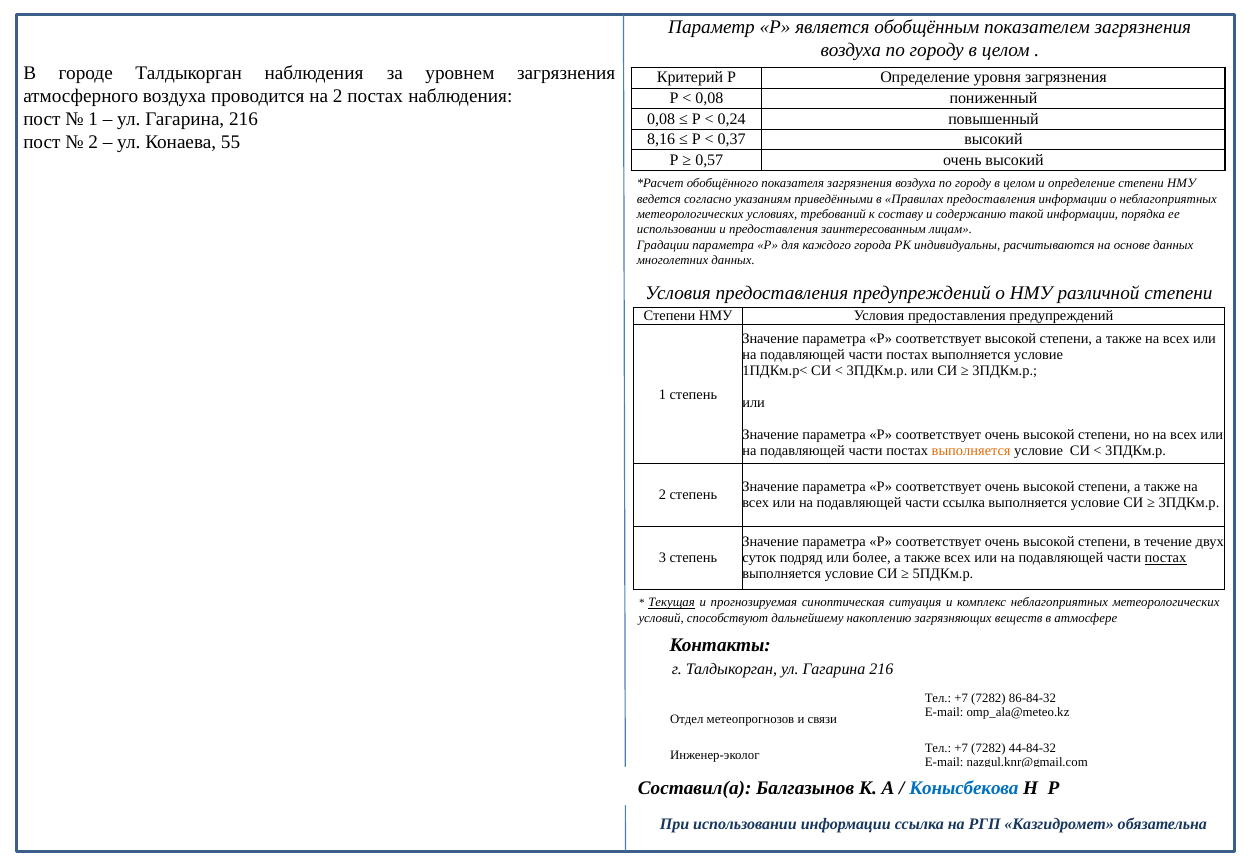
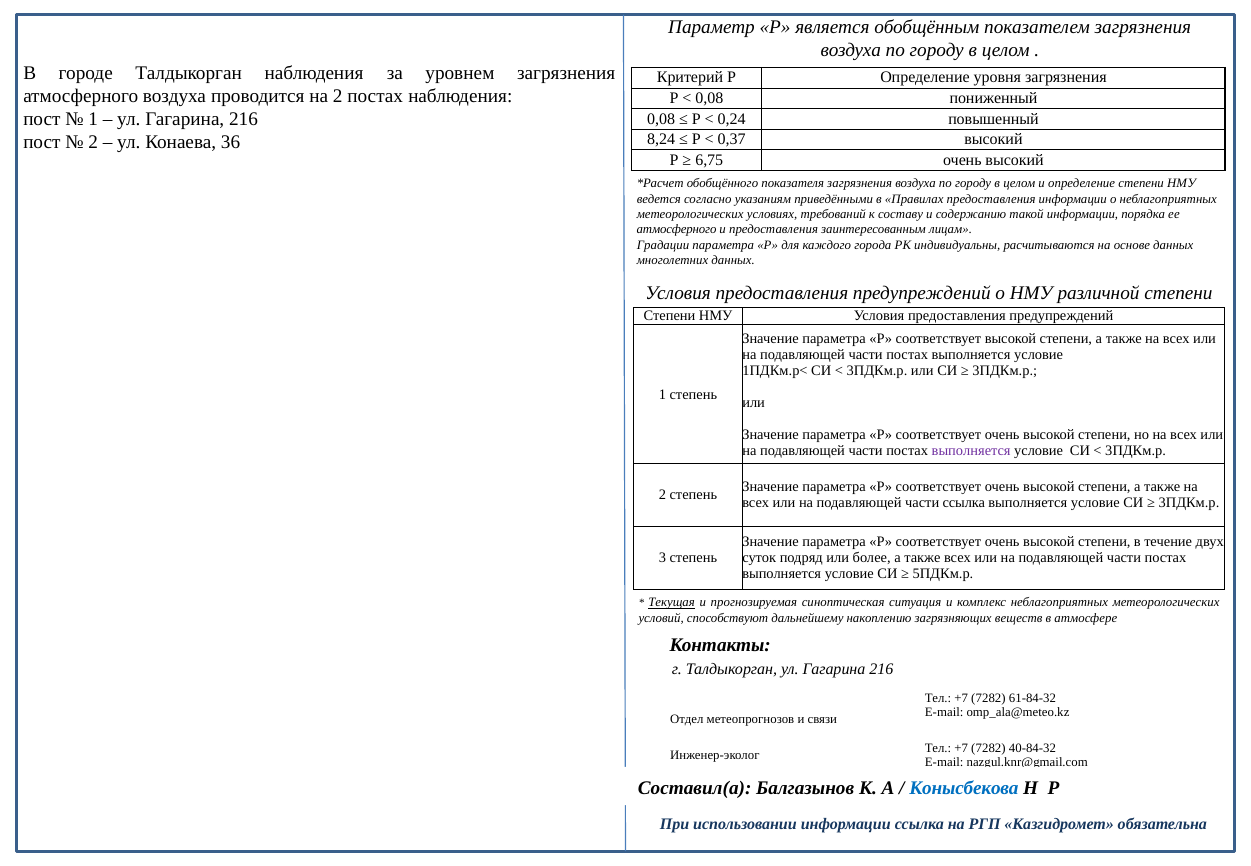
8,16: 8,16 -> 8,24
55: 55 -> 36
0,57: 0,57 -> 6,75
использовании at (677, 230): использовании -> атмосферного
выполняется at (971, 450) colour: orange -> purple
постах at (1166, 558) underline: present -> none
86-84-32: 86-84-32 -> 61-84-32
44-84-32: 44-84-32 -> 40-84-32
